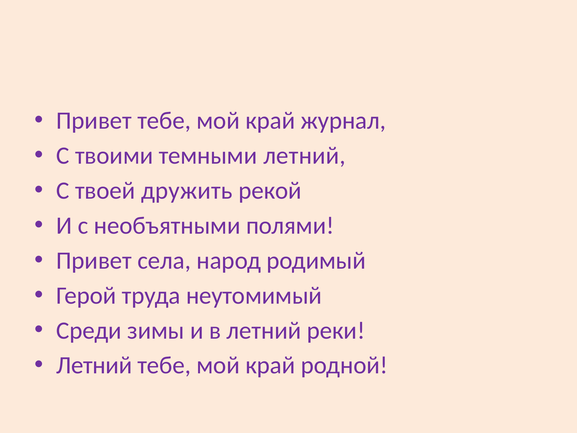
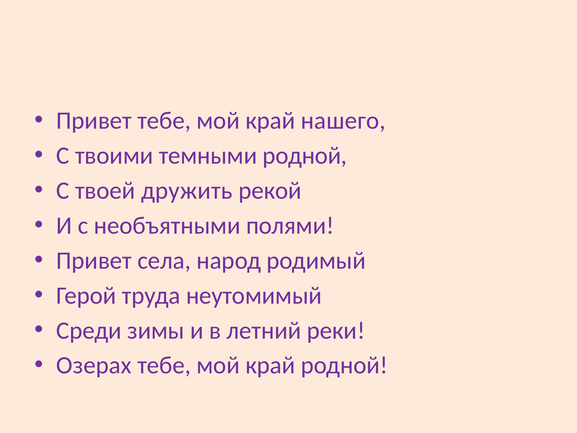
журнал: журнал -> нашего
темными летний: летний -> родной
Летний at (94, 365): Летний -> Озерах
